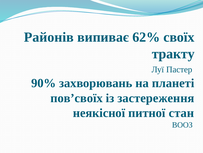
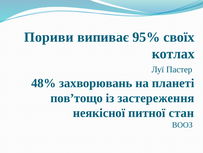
Районів: Районів -> Пориви
62%: 62% -> 95%
тракту: тракту -> котлах
90%: 90% -> 48%
пов’своїх: пов’своїх -> пов’тощо
